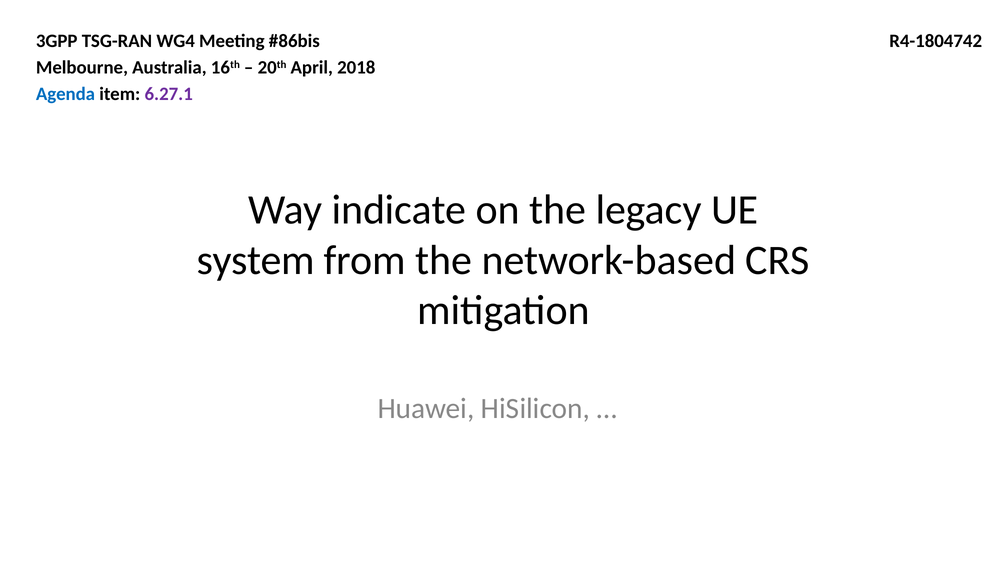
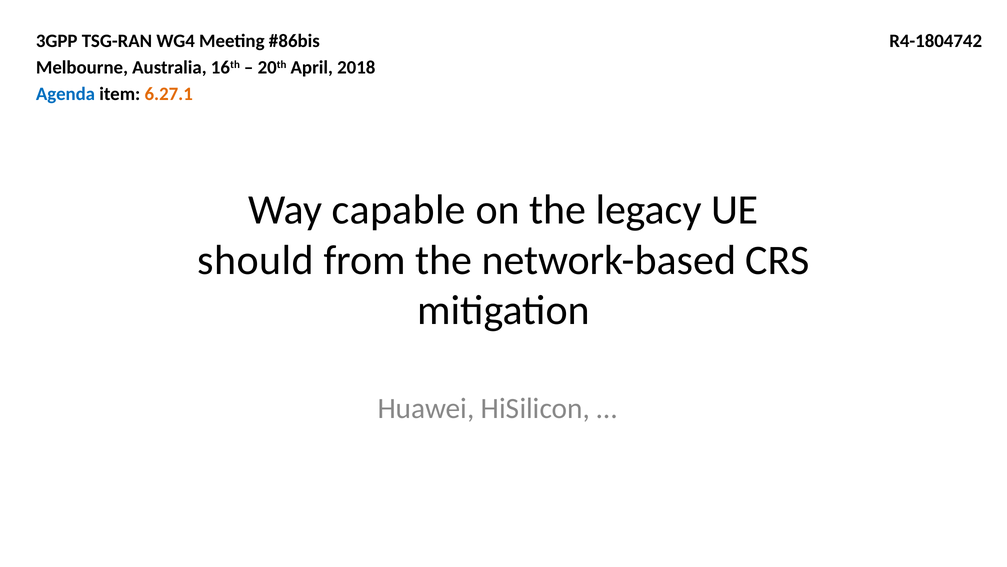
6.27.1 colour: purple -> orange
indicate: indicate -> capable
system: system -> should
